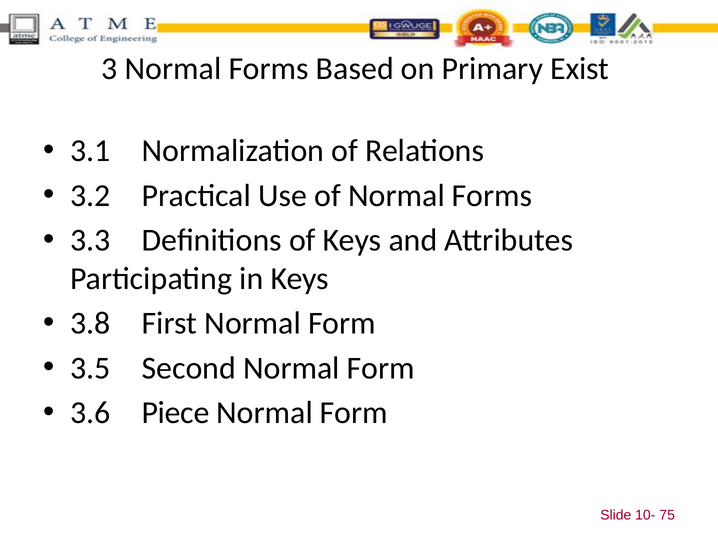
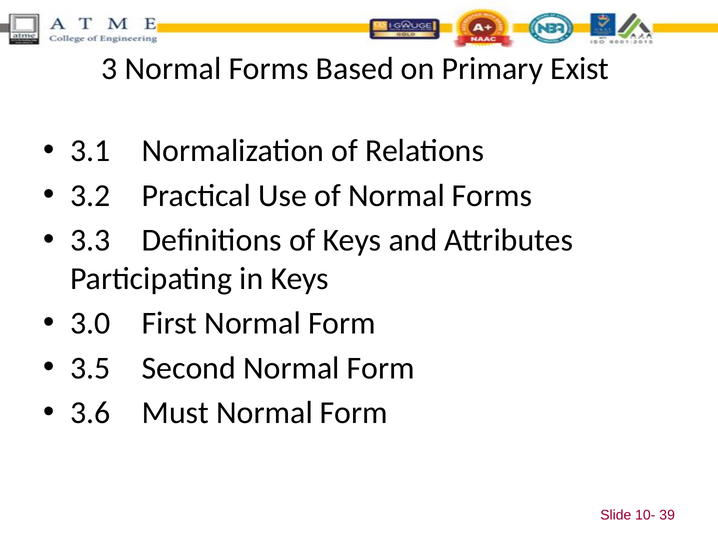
3.8: 3.8 -> 3.0
Piece: Piece -> Must
75: 75 -> 39
